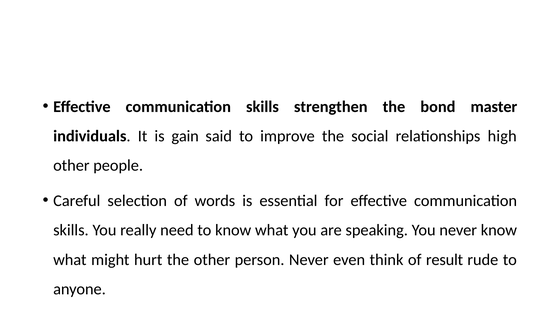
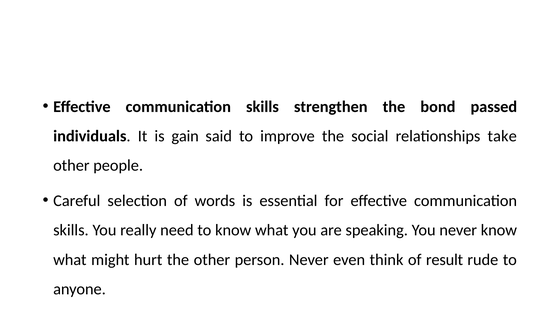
master: master -> passed
high: high -> take
